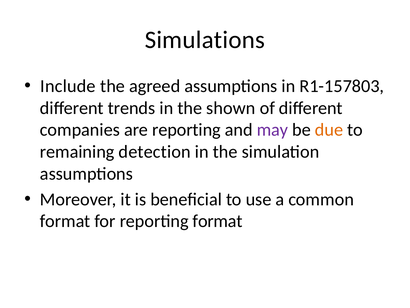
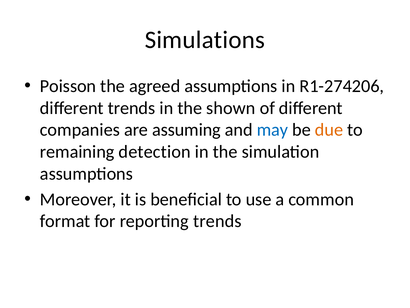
Include: Include -> Poisson
R1-157803: R1-157803 -> R1-274206
are reporting: reporting -> assuming
may colour: purple -> blue
reporting format: format -> trends
